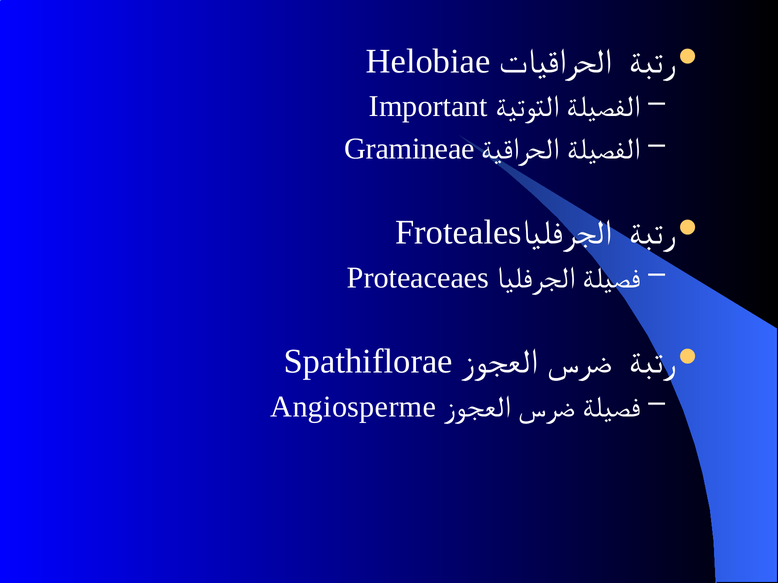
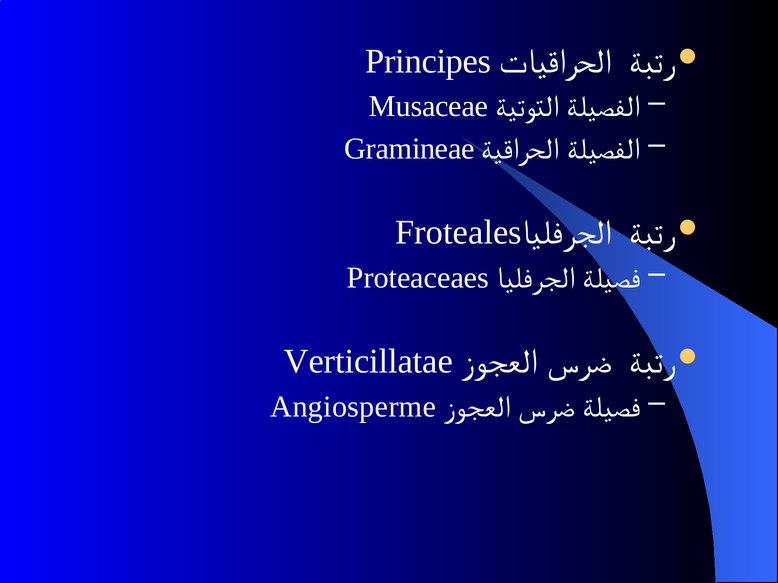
Helobiae: Helobiae -> Principes
Important: Important -> Musaceae
Spathiflorae: Spathiflorae -> Verticillatae
